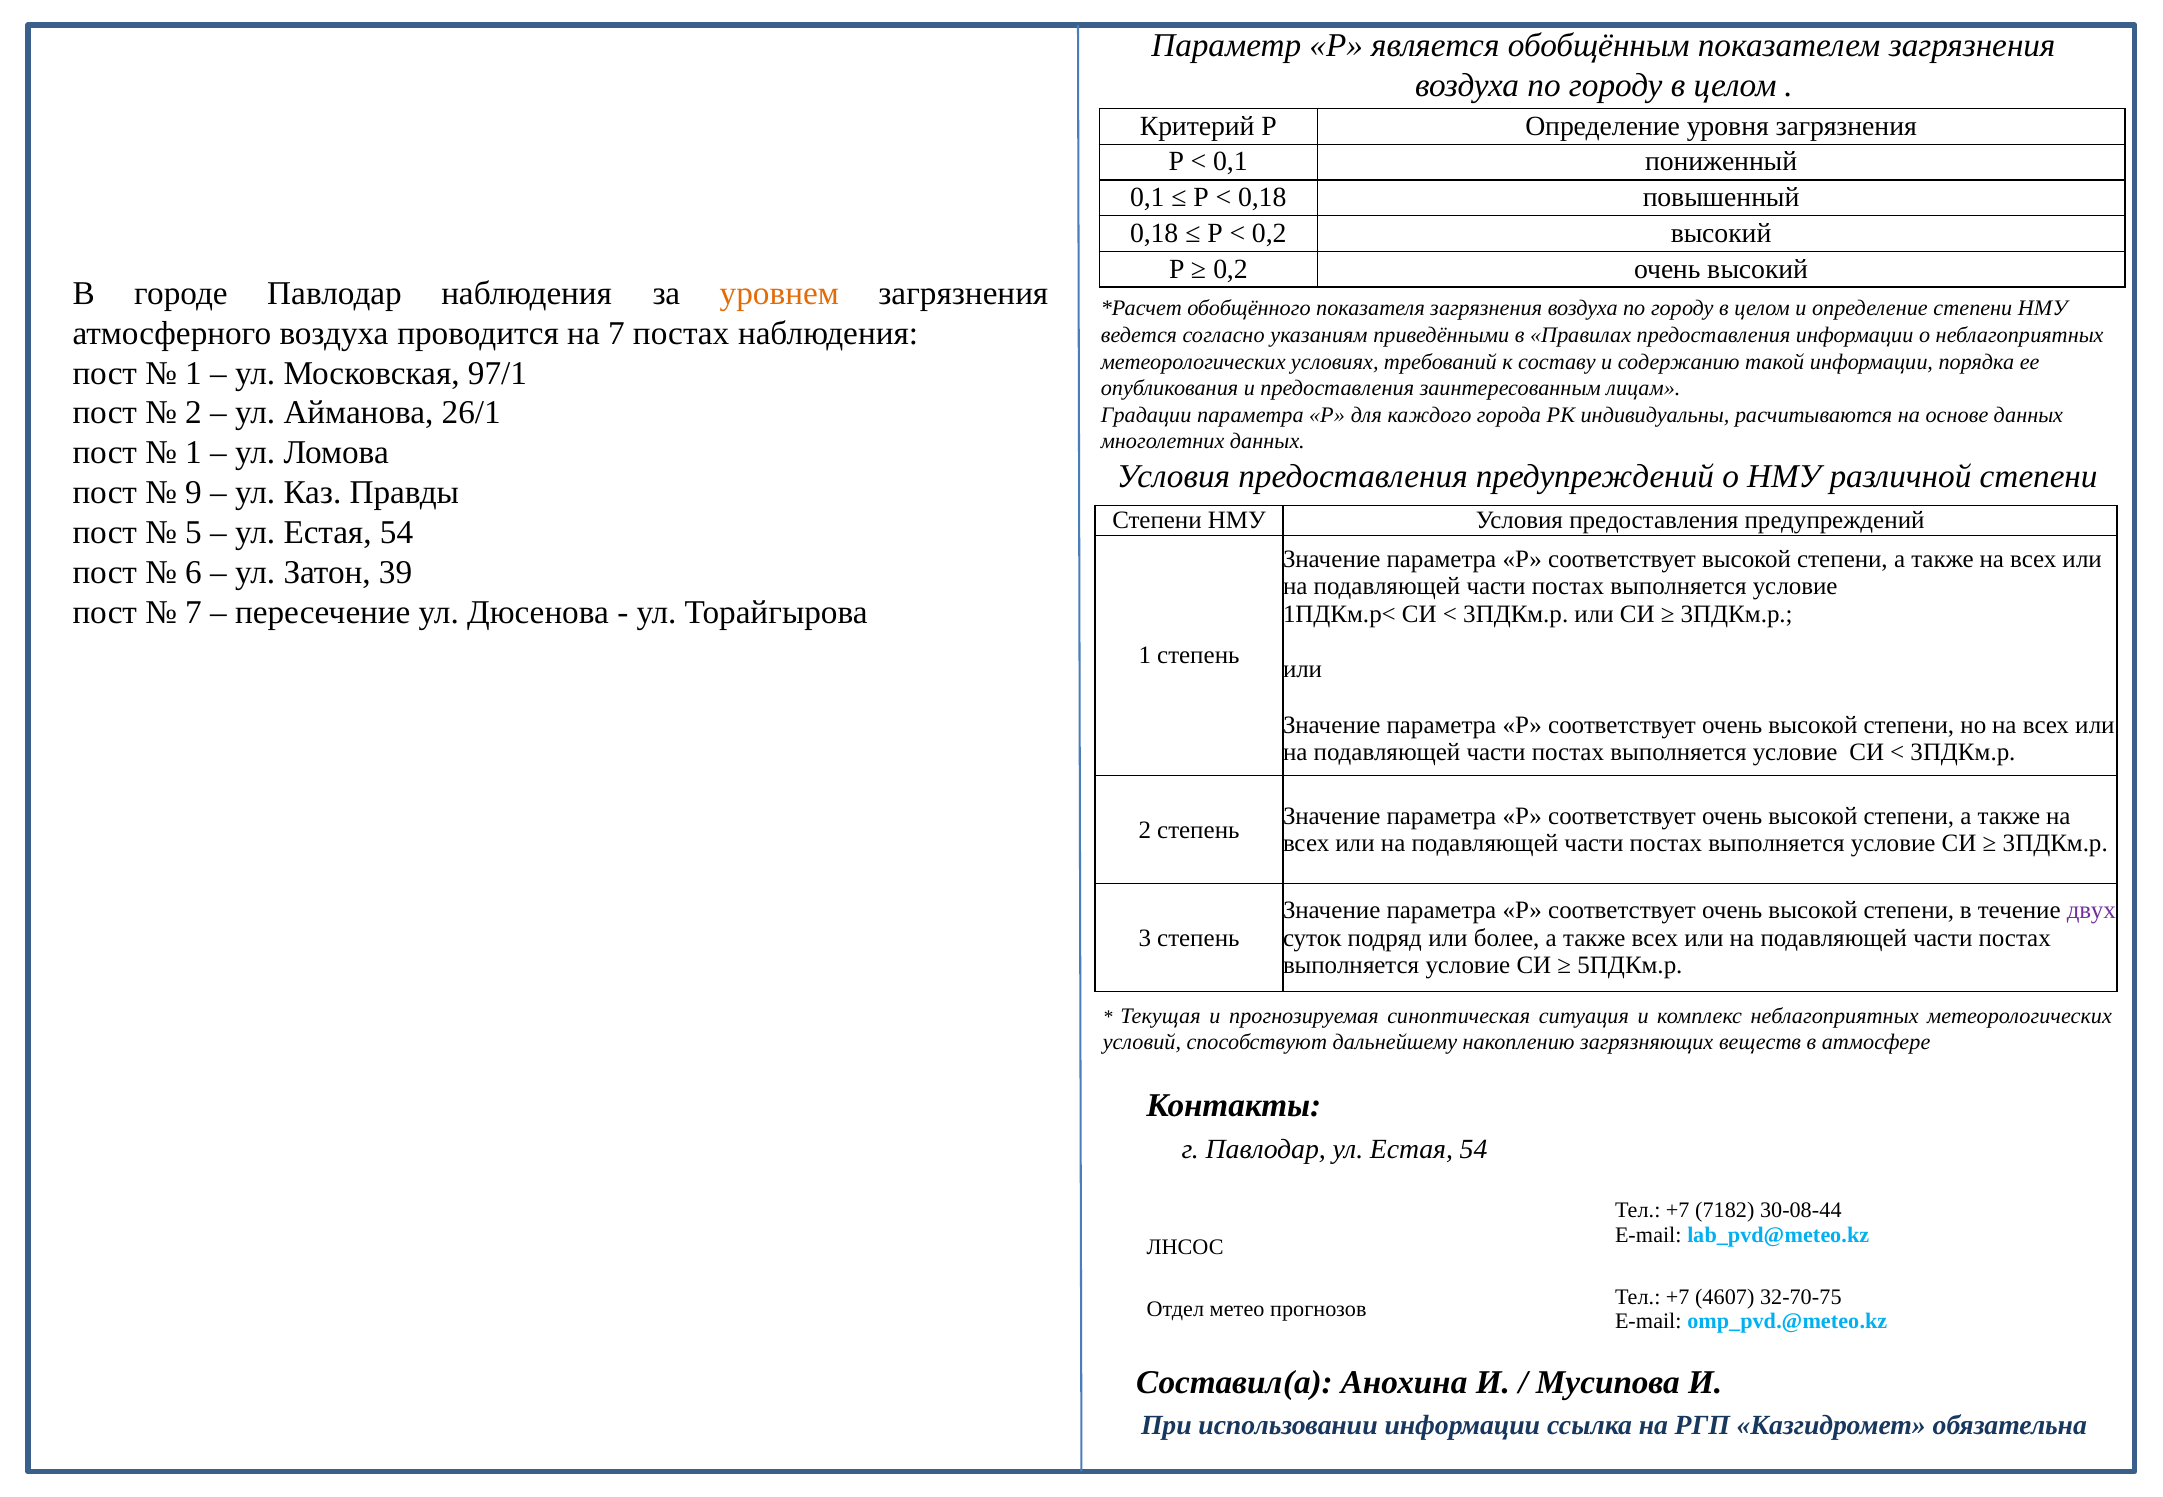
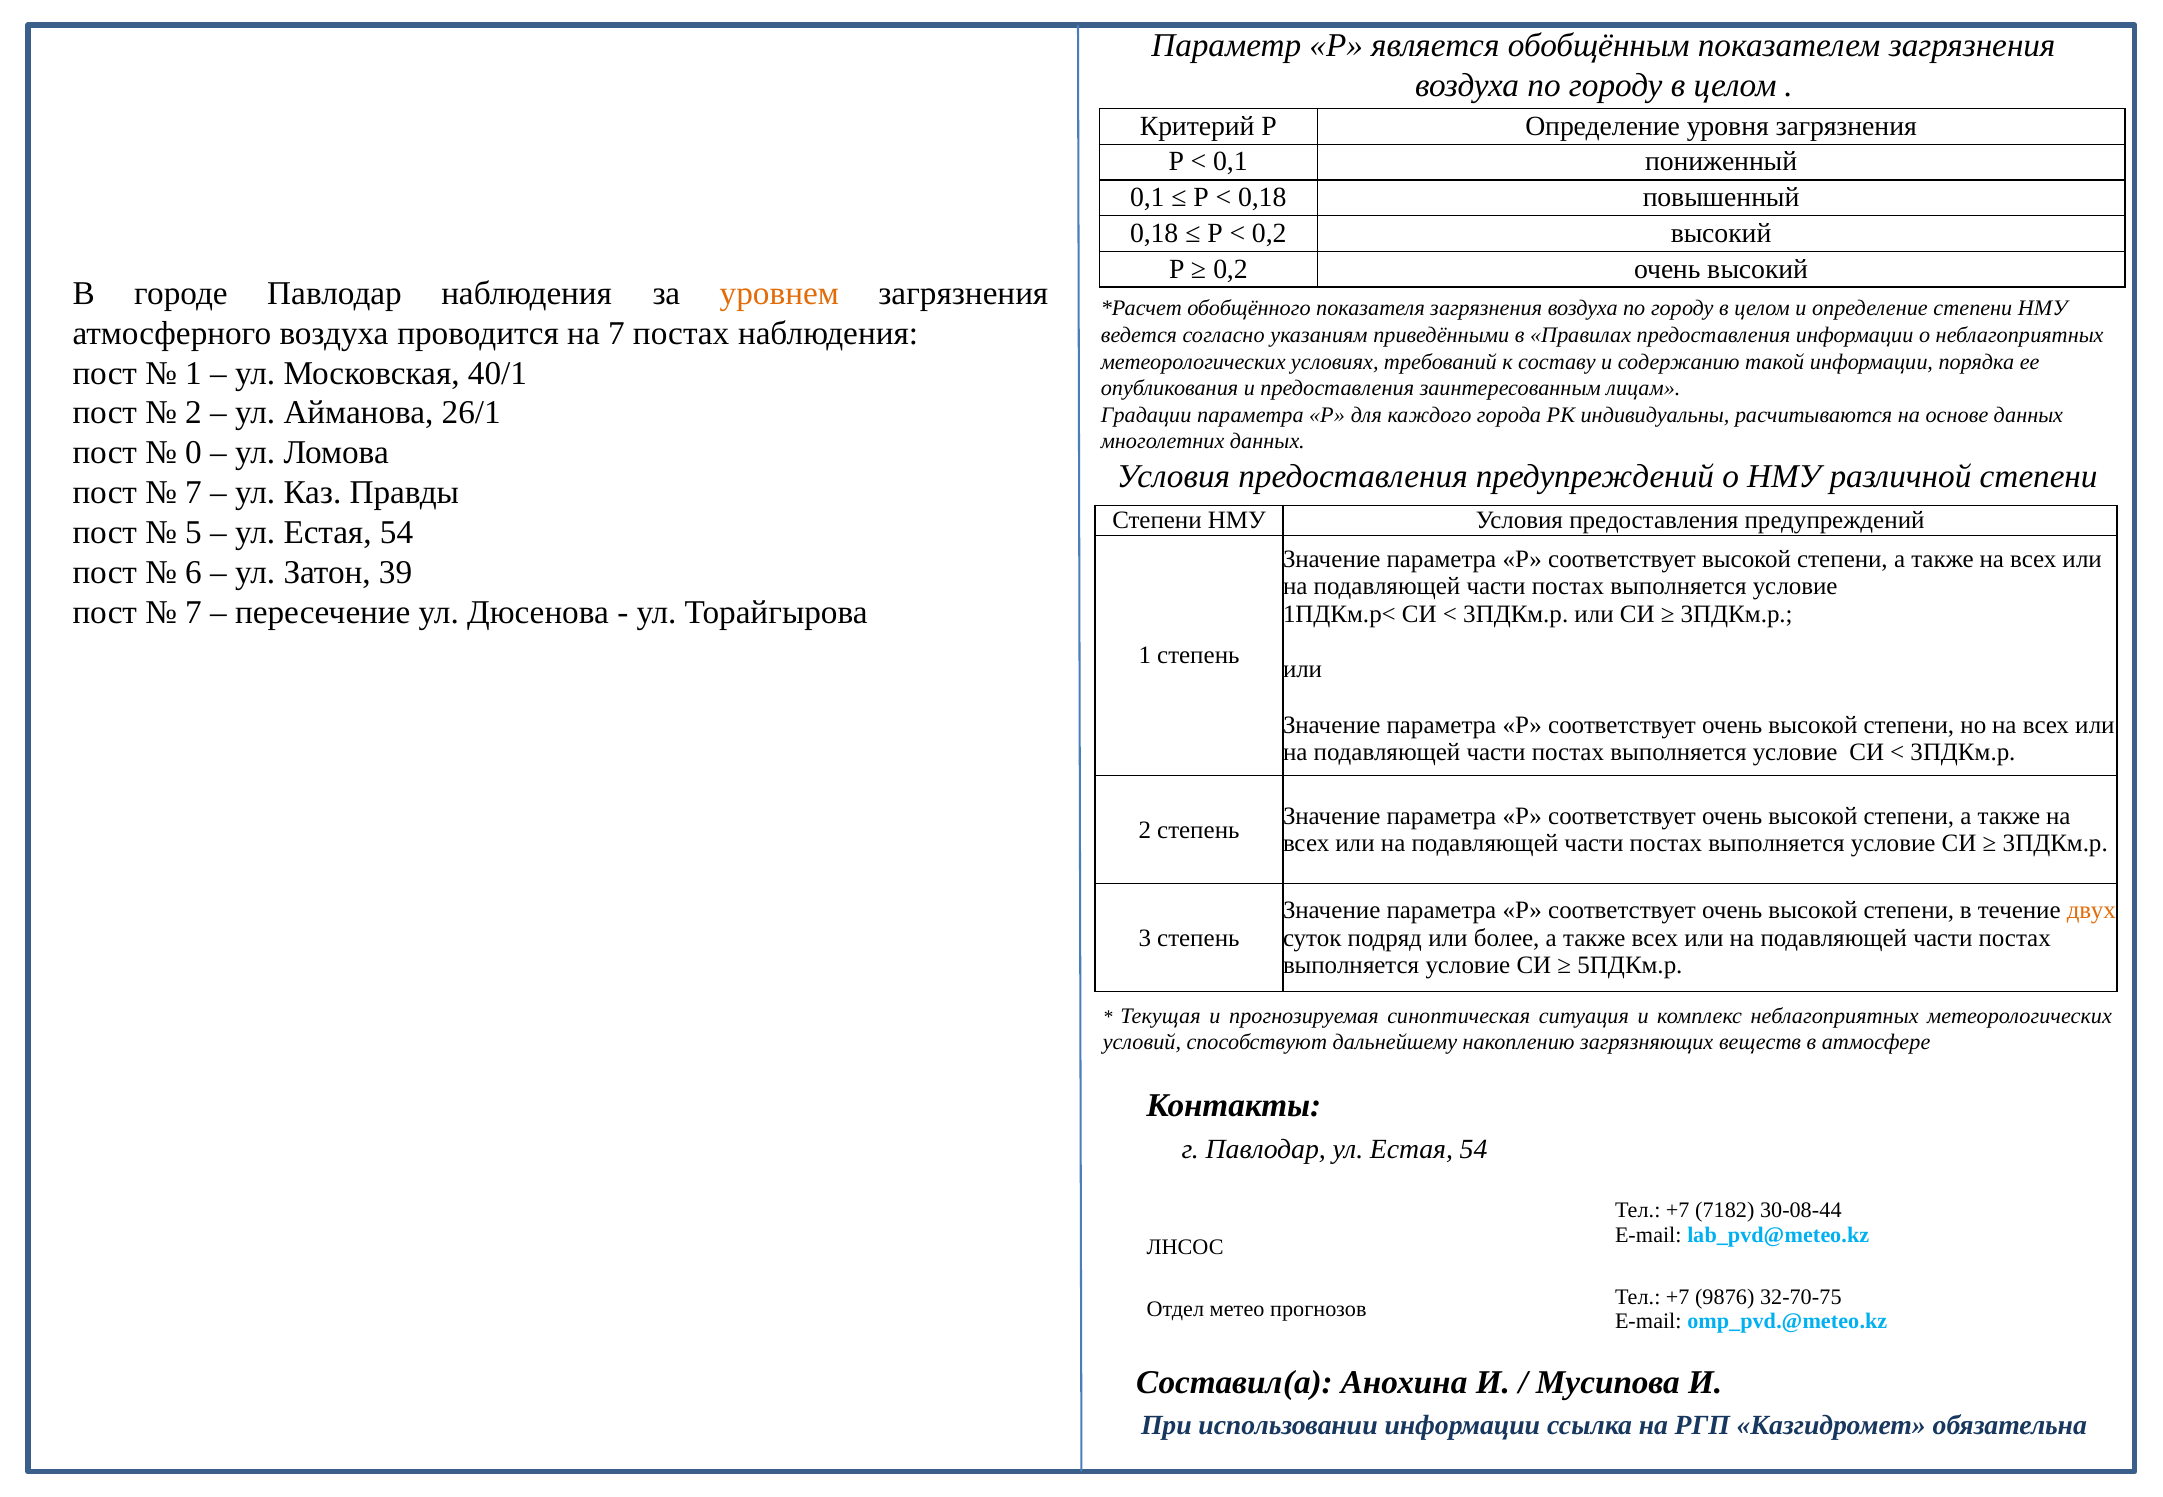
97/1: 97/1 -> 40/1
1 at (194, 453): 1 -> 0
9 at (194, 493): 9 -> 7
двух colour: purple -> orange
4607: 4607 -> 9876
